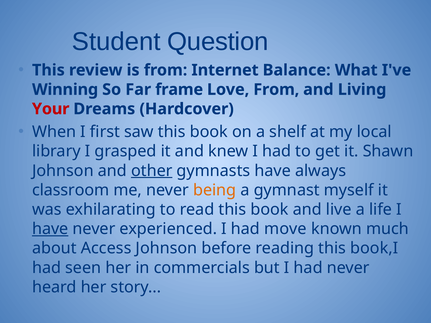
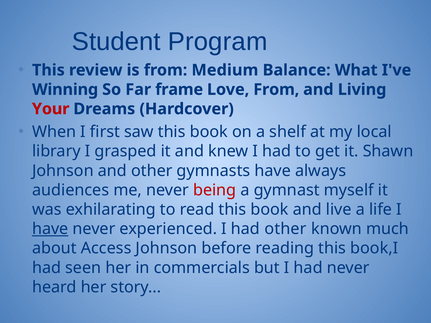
Question: Question -> Program
Internet: Internet -> Medium
other at (152, 171) underline: present -> none
classroom: classroom -> audiences
being colour: orange -> red
had move: move -> other
